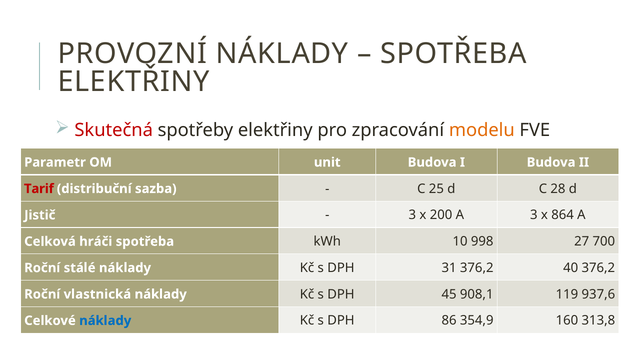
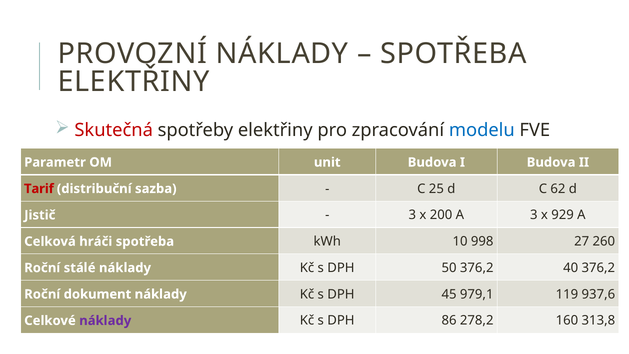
modelu colour: orange -> blue
28: 28 -> 62
864: 864 -> 929
700: 700 -> 260
31: 31 -> 50
vlastnická: vlastnická -> dokument
908,1: 908,1 -> 979,1
náklady at (105, 320) colour: blue -> purple
354,9: 354,9 -> 278,2
